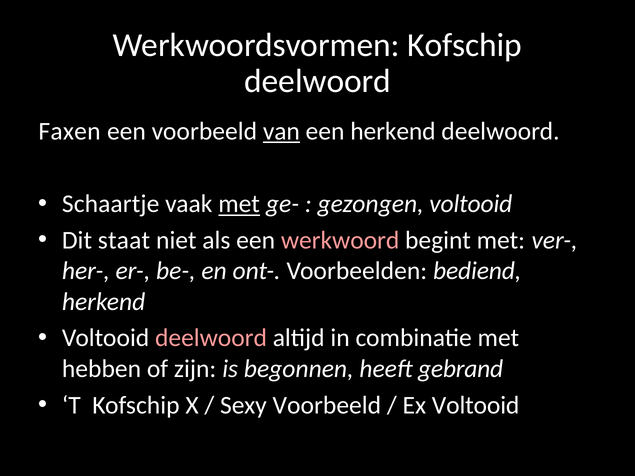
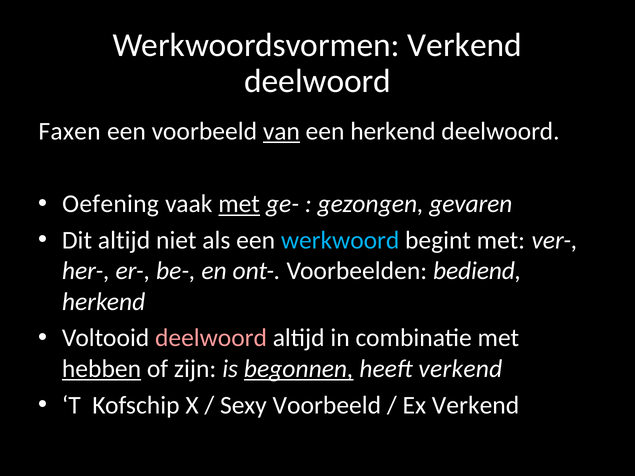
Werkwoordsvormen Kofschip: Kofschip -> Verkend
Schaartje: Schaartje -> Oefening
gezongen voltooid: voltooid -> gevaren
Dit staat: staat -> altijd
werkwoord colour: pink -> light blue
hebben underline: none -> present
begonnen underline: none -> present
heeft gebrand: gebrand -> verkend
Ex Voltooid: Voltooid -> Verkend
